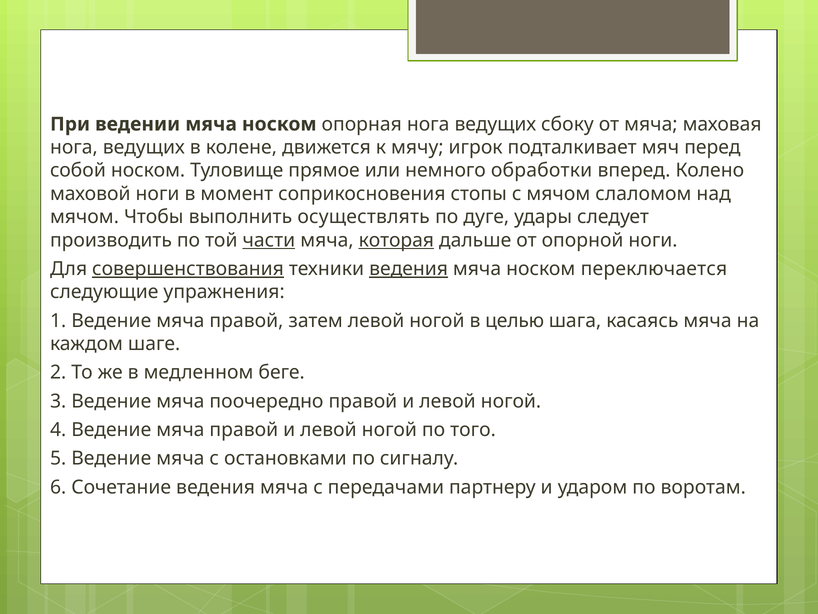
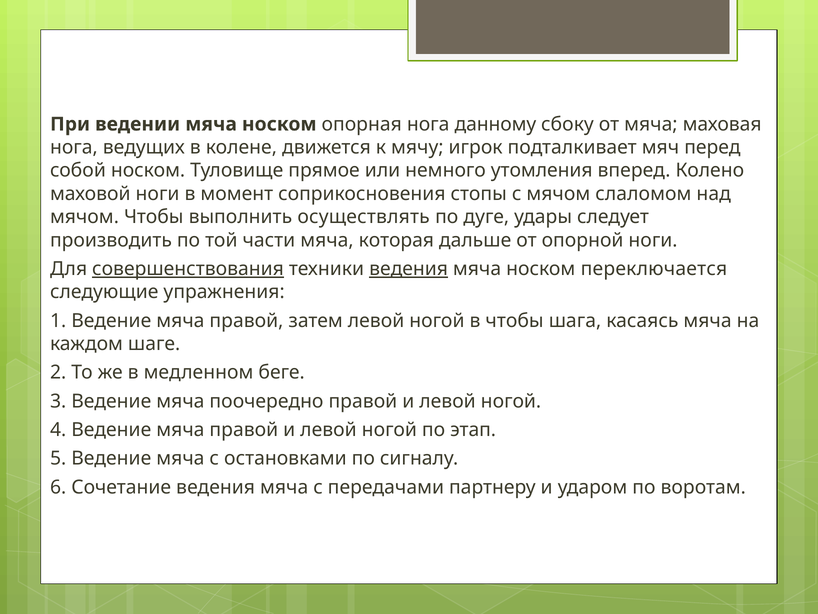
опорная нога ведущих: ведущих -> данному
обработки: обработки -> утомления
части underline: present -> none
которая underline: present -> none
в целью: целью -> чтобы
того: того -> этап
